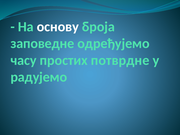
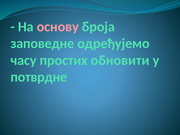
основу colour: white -> pink
потврдне: потврдне -> обновити
радујемо: радујемо -> потврдне
